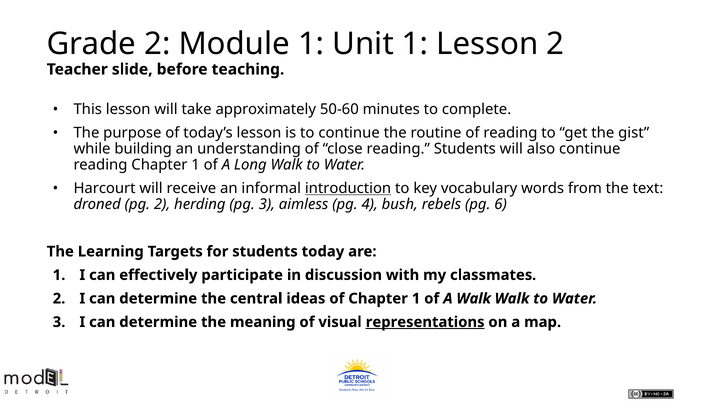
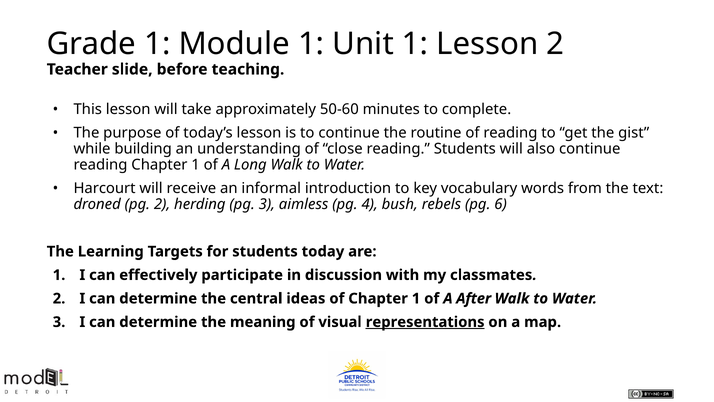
Grade 2: 2 -> 1
introduction underline: present -> none
A Walk: Walk -> After
